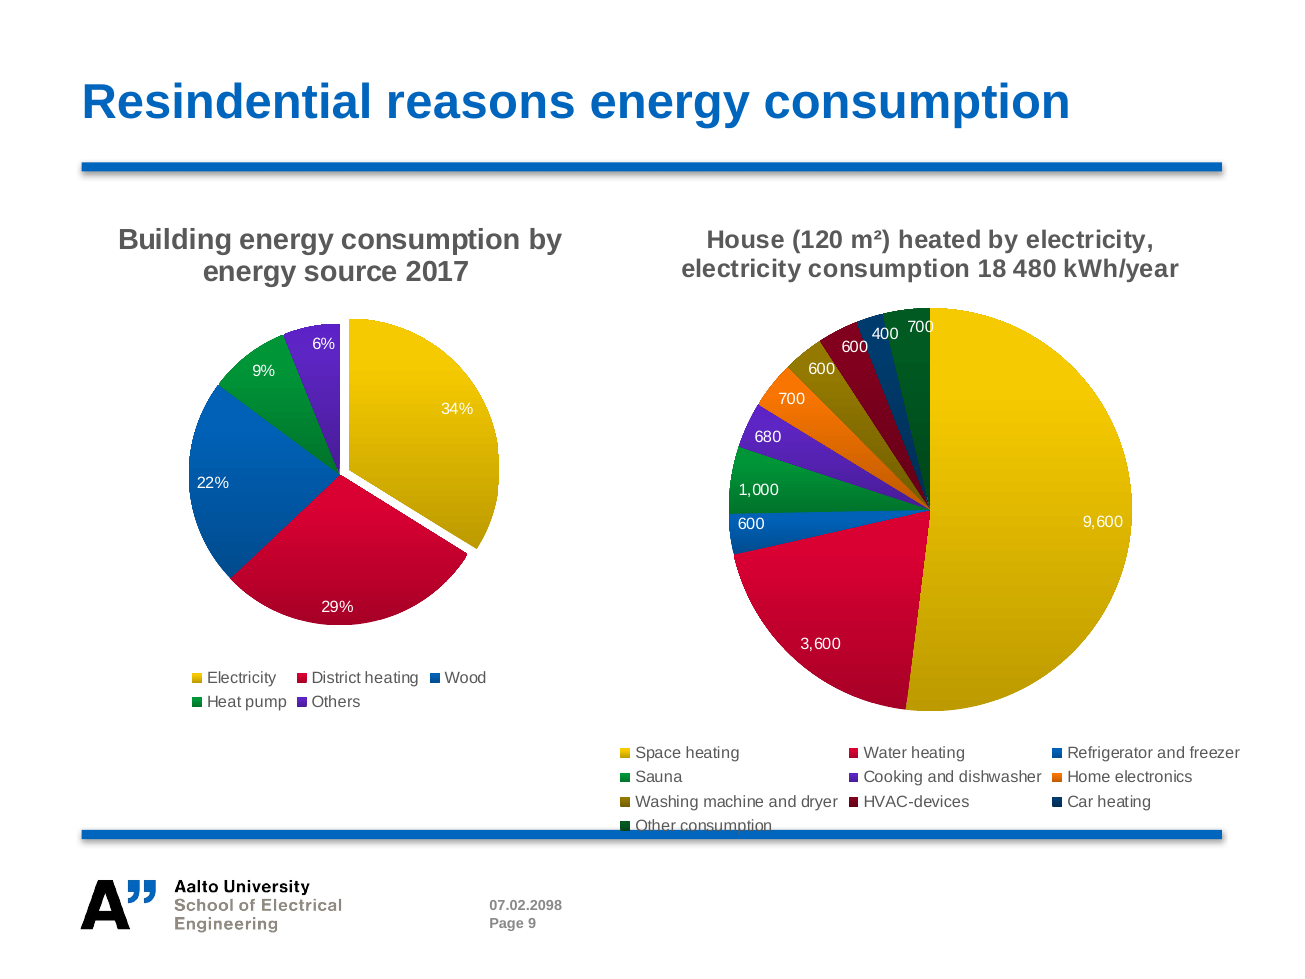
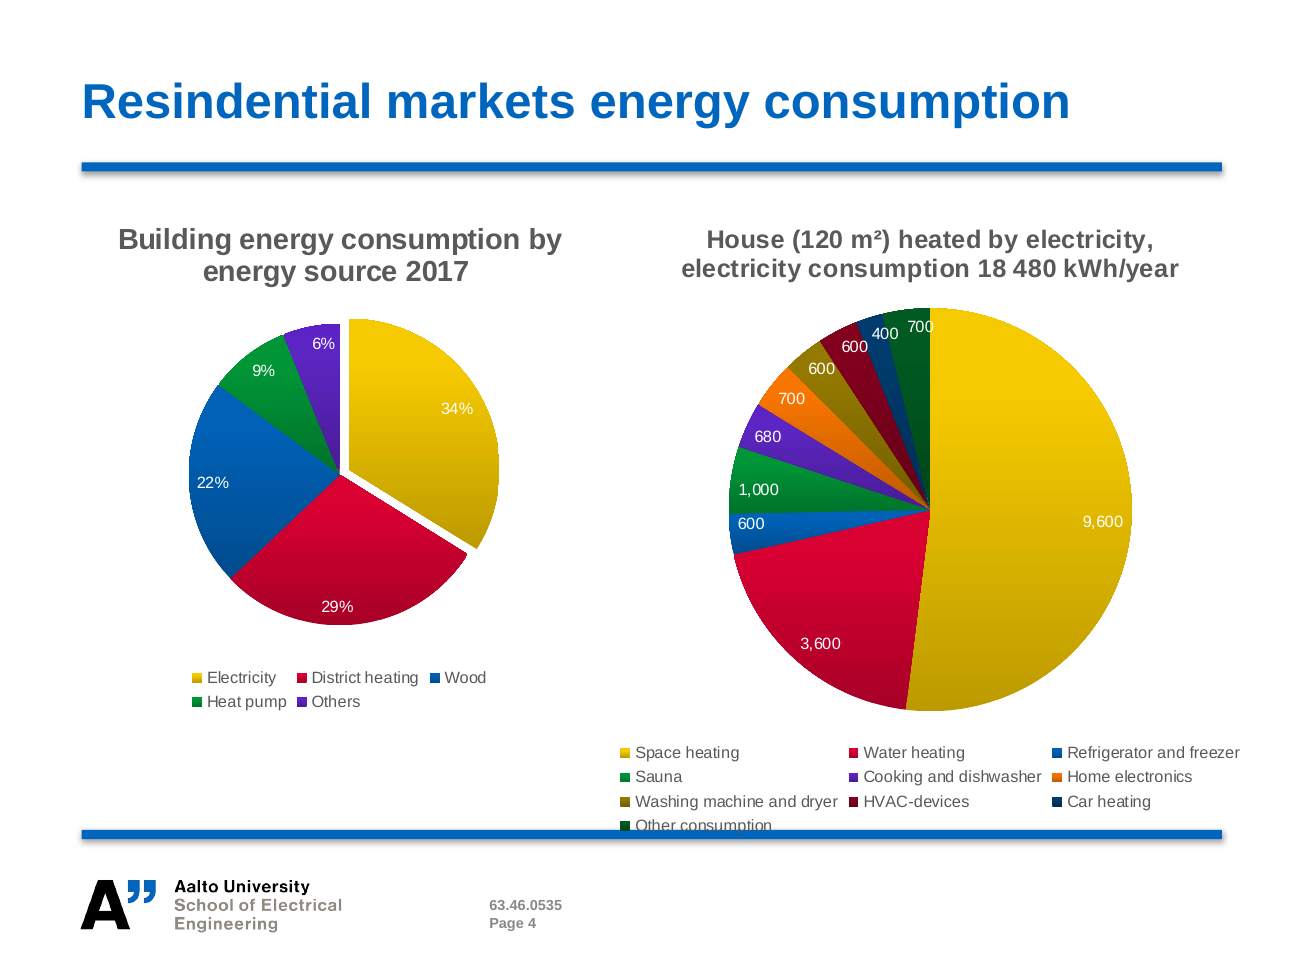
reasons: reasons -> markets
07.02.2098: 07.02.2098 -> 63.46.0535
9: 9 -> 4
